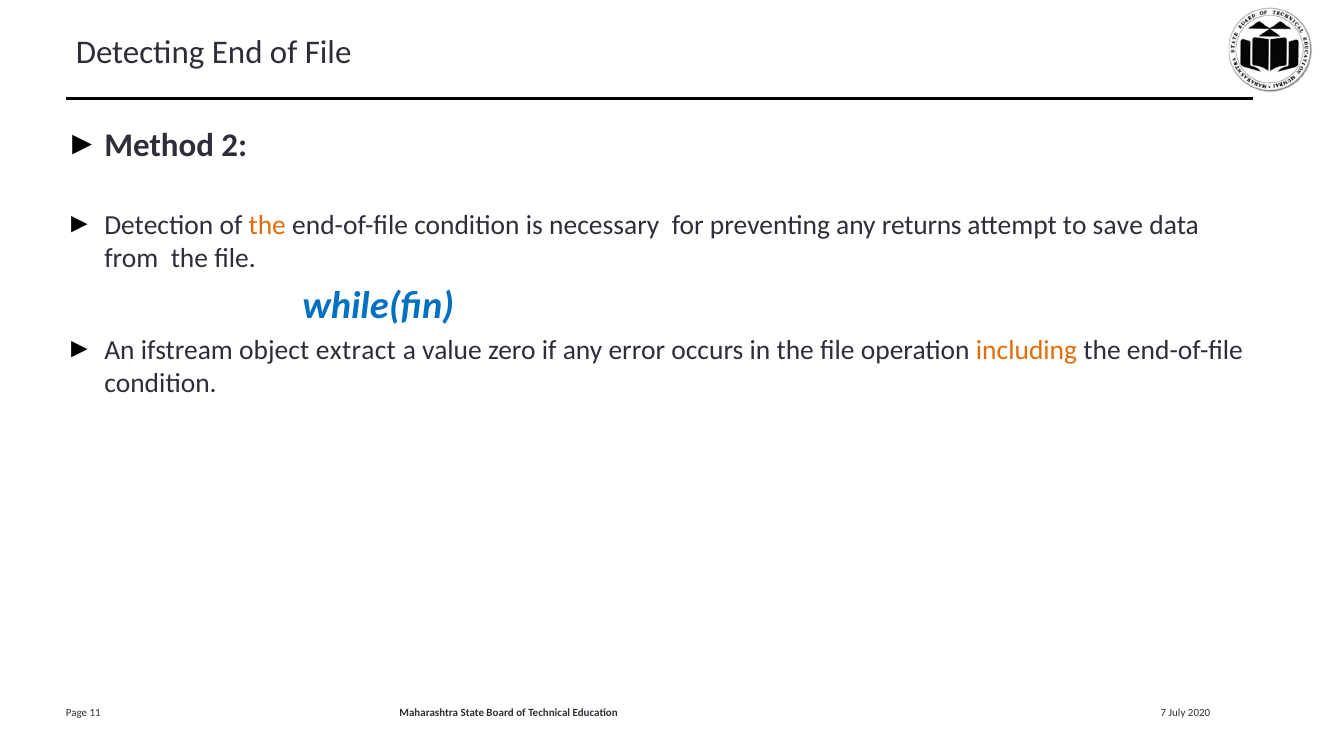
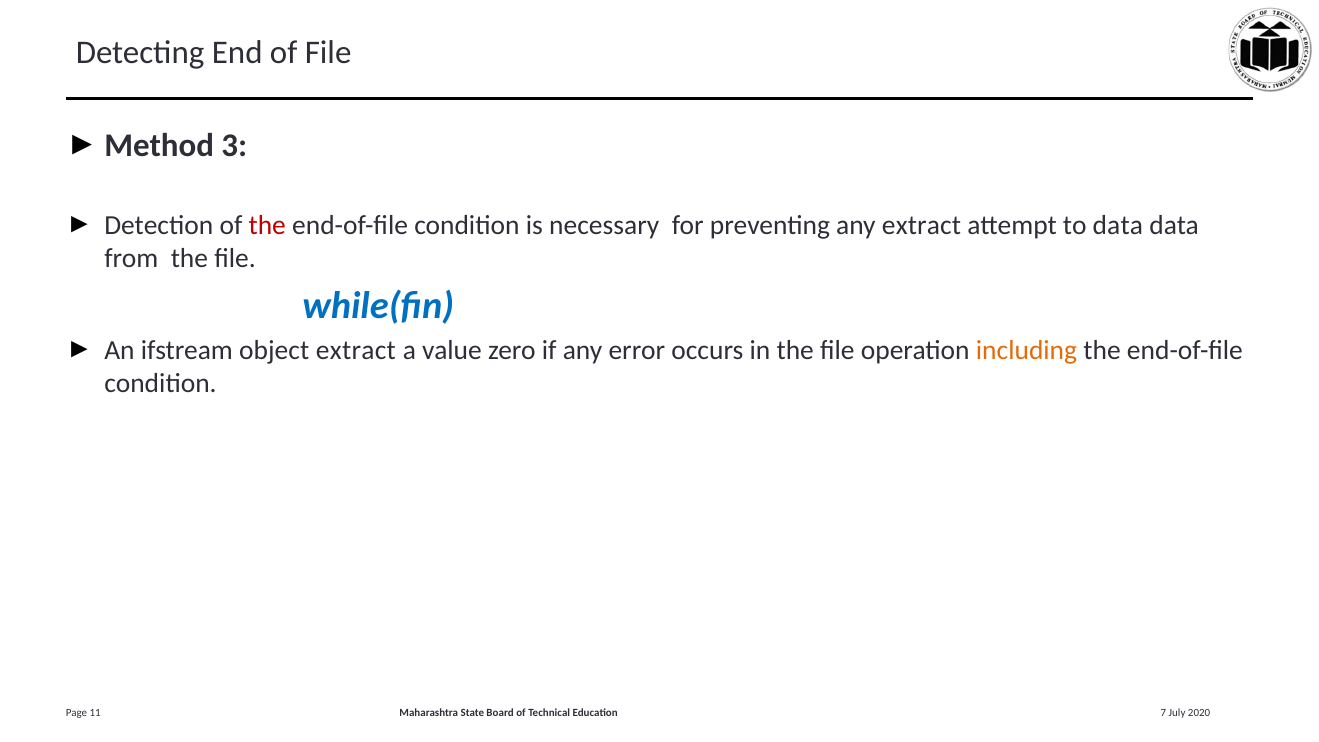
2: 2 -> 3
the at (267, 225) colour: orange -> red
any returns: returns -> extract
to save: save -> data
